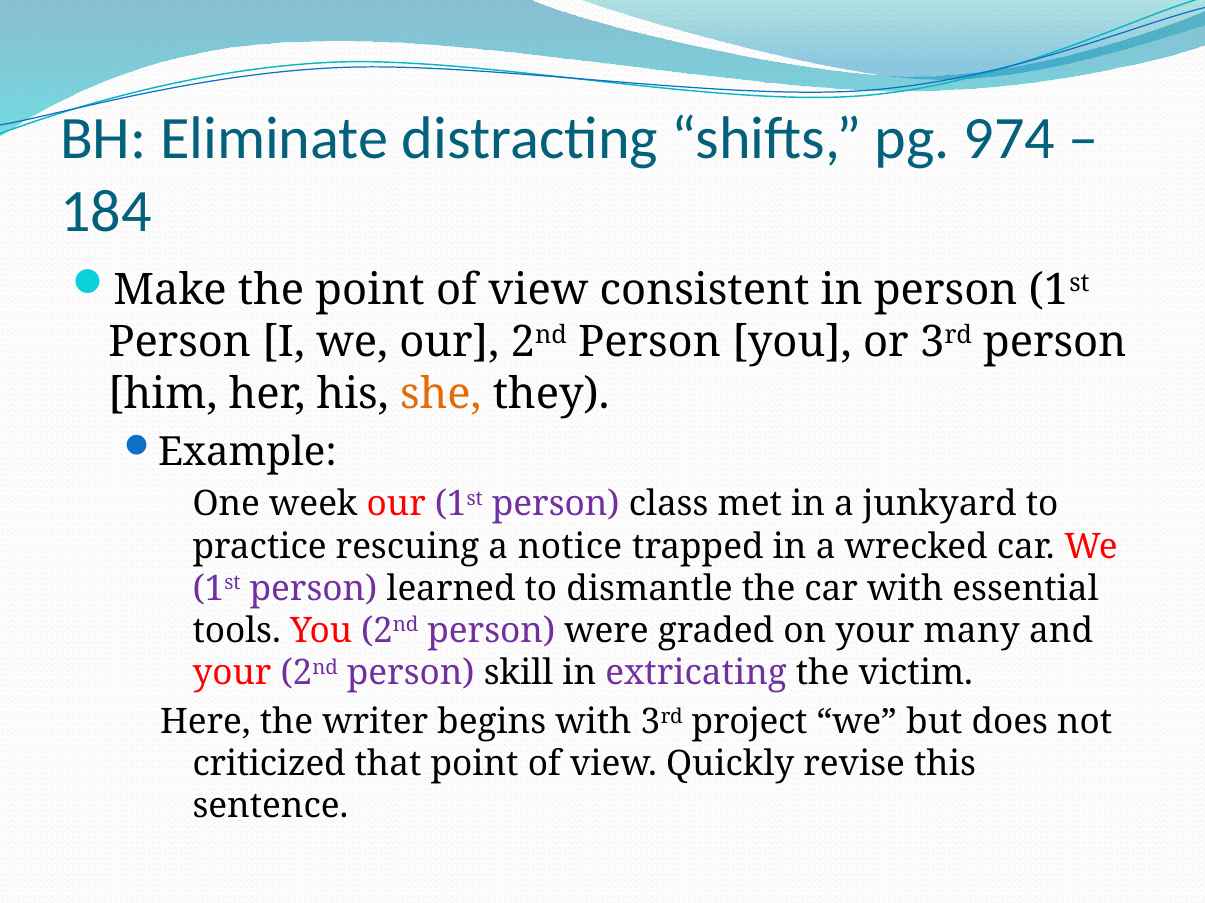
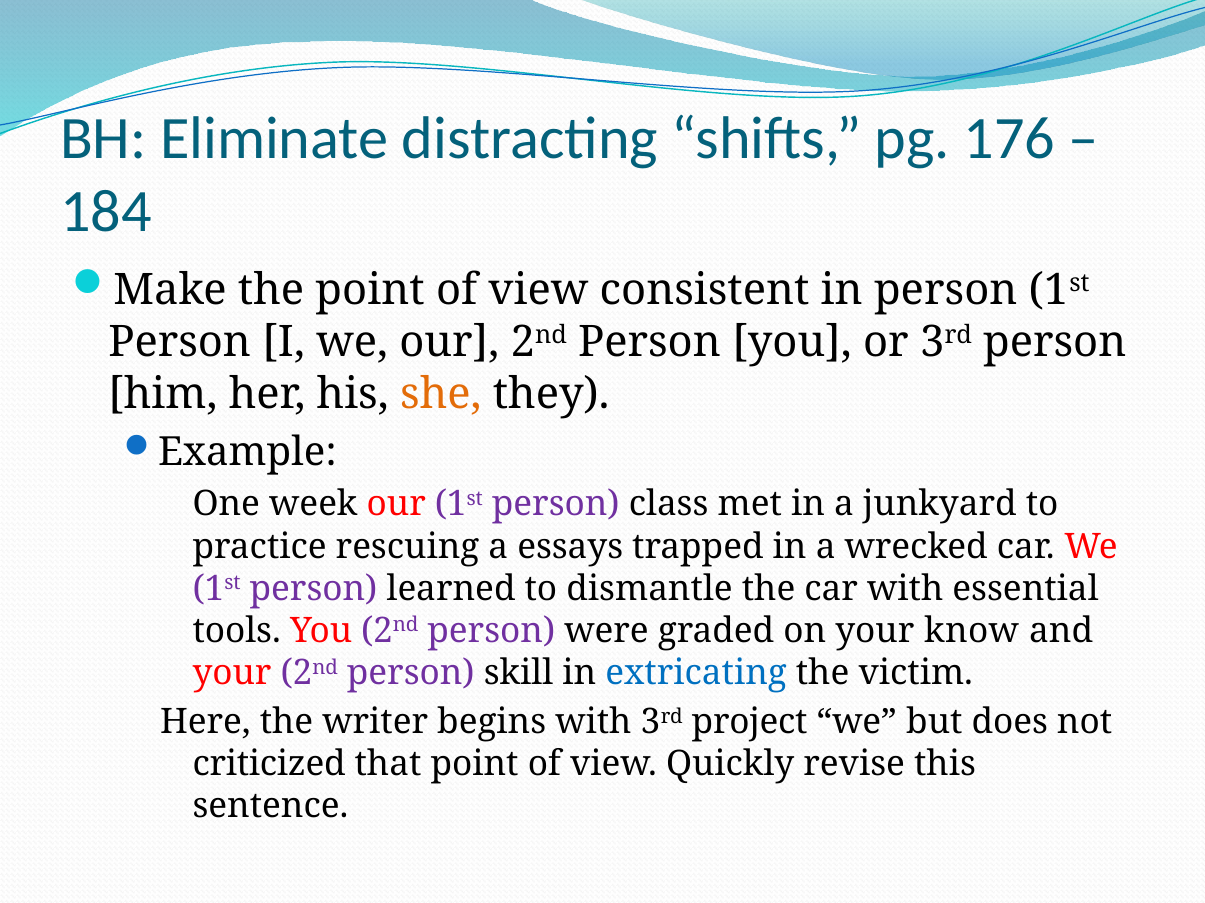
974: 974 -> 176
notice: notice -> essays
many: many -> know
extricating colour: purple -> blue
